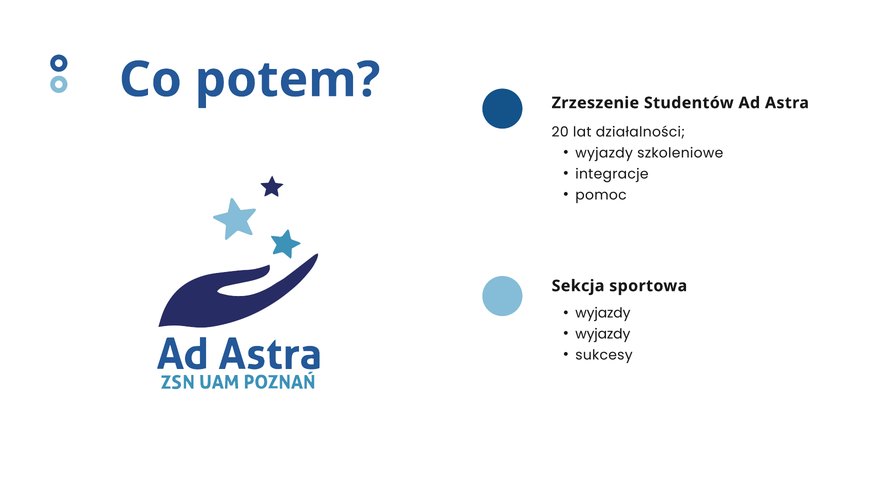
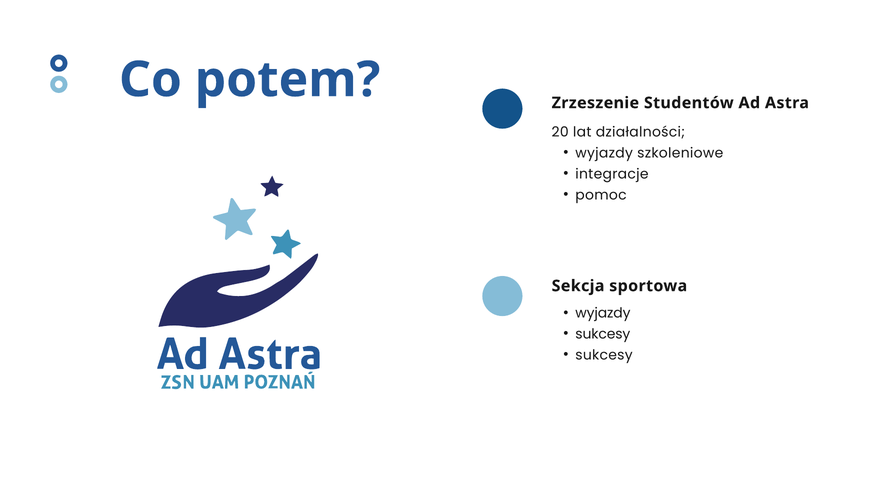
wyjazdy at (603, 334): wyjazdy -> sukcesy
